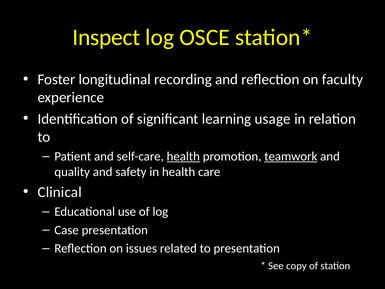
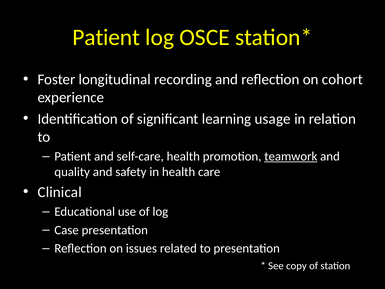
Inspect at (106, 37): Inspect -> Patient
faculty: faculty -> cohort
health at (183, 156) underline: present -> none
